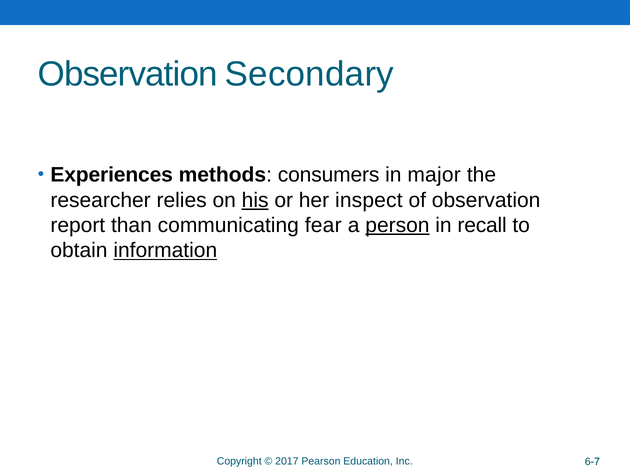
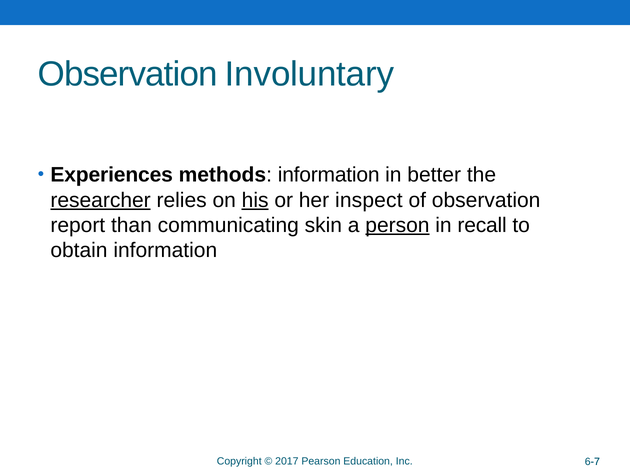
Secondary: Secondary -> Involuntary
methods consumers: consumers -> information
major: major -> better
researcher underline: none -> present
fear: fear -> skin
information at (165, 251) underline: present -> none
